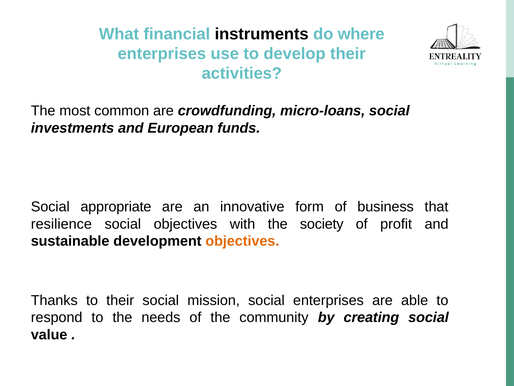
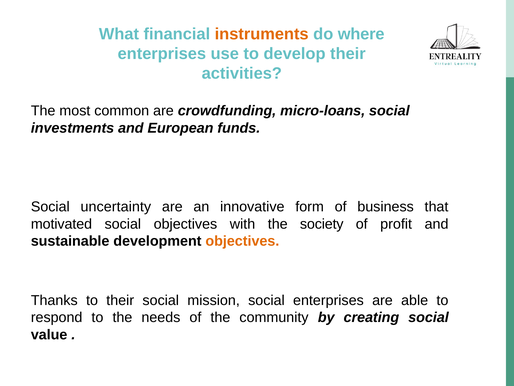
instruments colour: black -> orange
appropriate: appropriate -> uncertainty
resilience: resilience -> motivated
